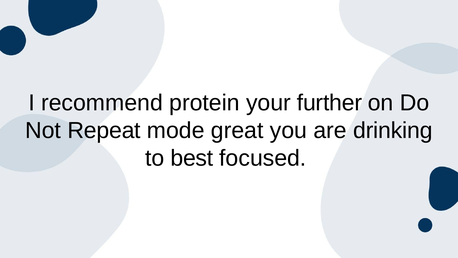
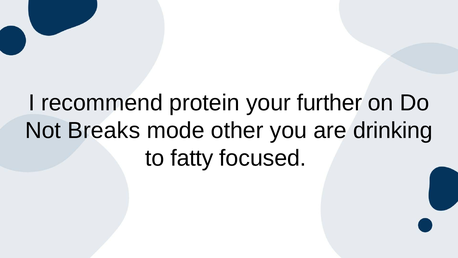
Repeat: Repeat -> Breaks
great: great -> other
best: best -> fatty
